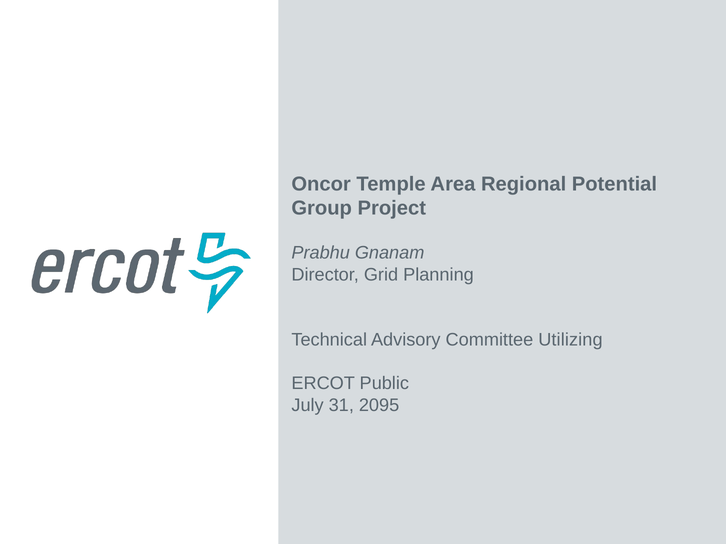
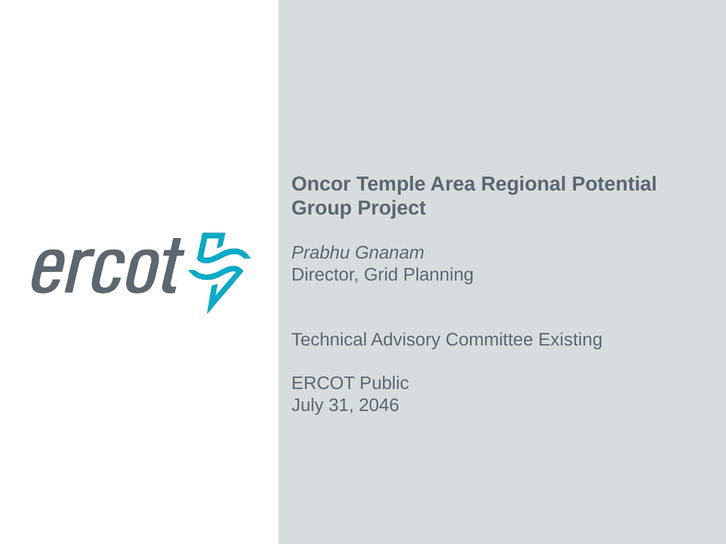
Utilizing: Utilizing -> Existing
2095: 2095 -> 2046
